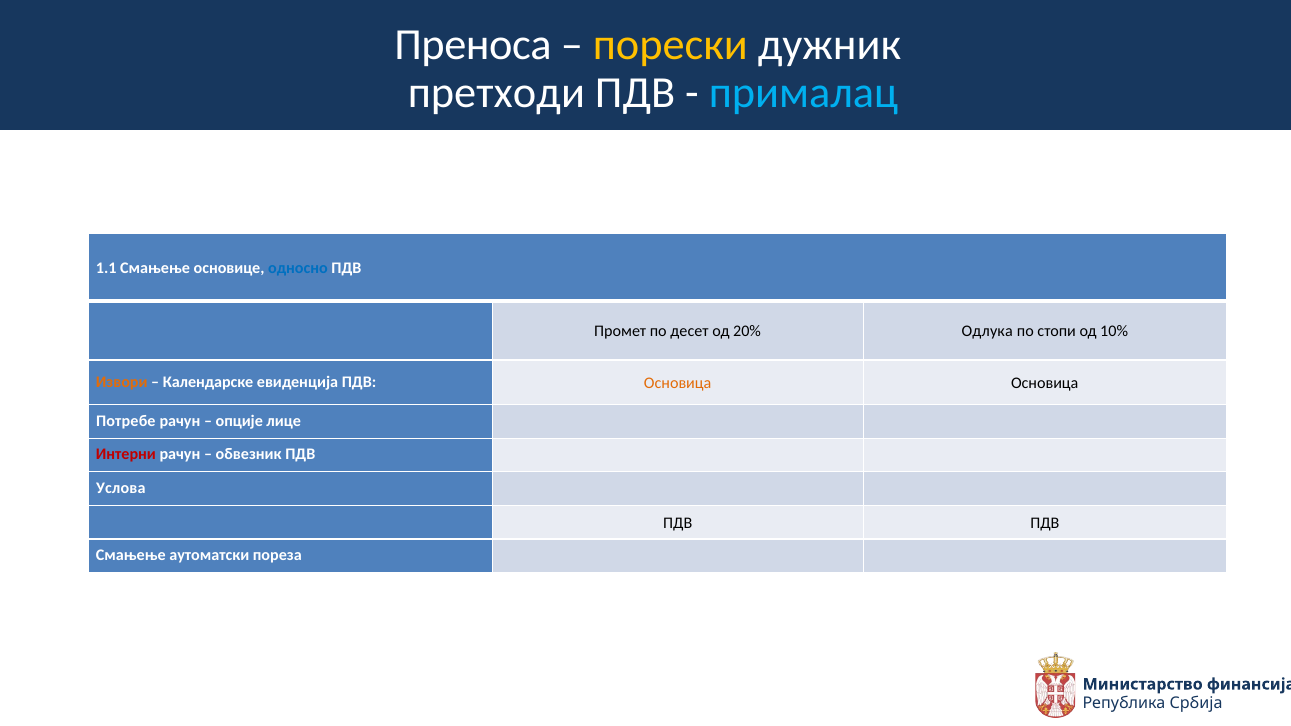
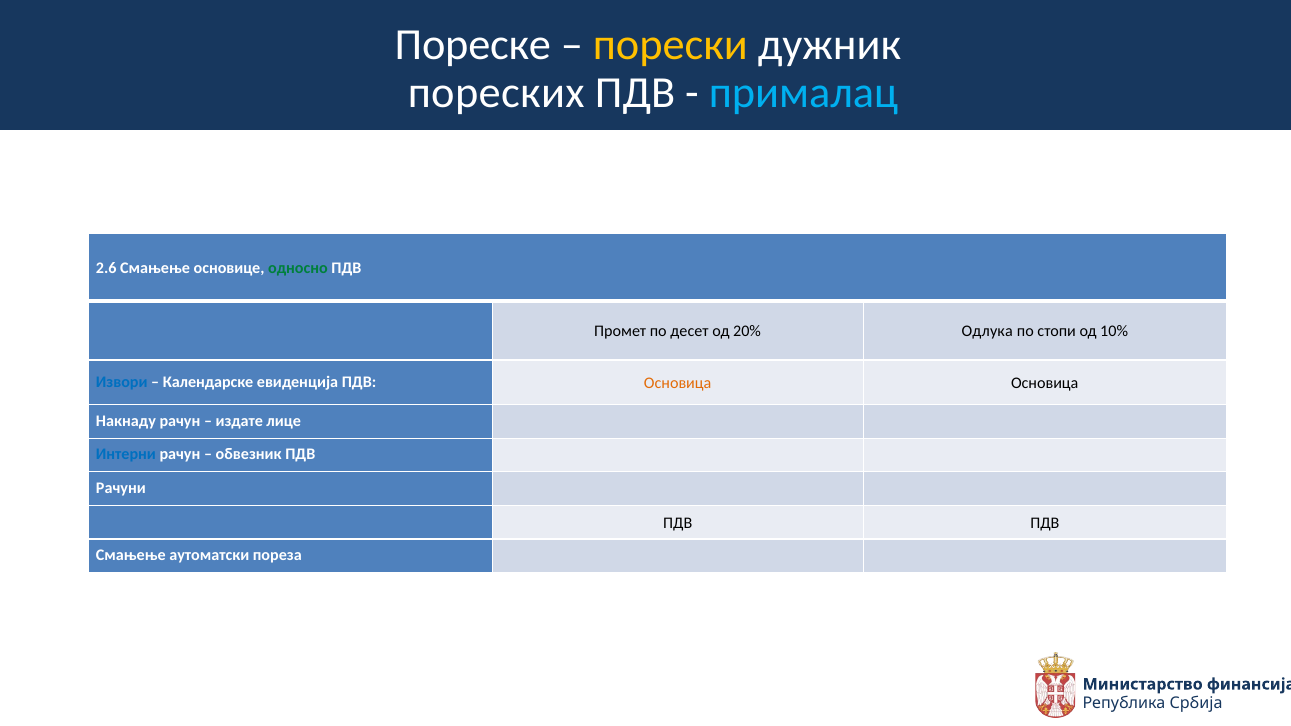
Преноса: Преноса -> Пореске
претходи: претходи -> пореских
1.1: 1.1 -> 2.6
односно colour: blue -> green
Извори colour: orange -> blue
Потребе: Потребе -> Накнаду
опције: опције -> издате
Интерни colour: red -> blue
Услова: Услова -> Рачуни
